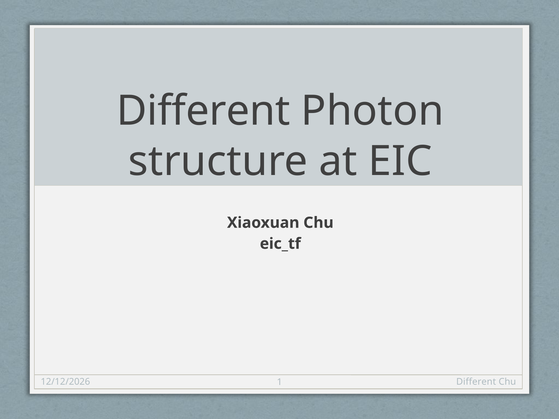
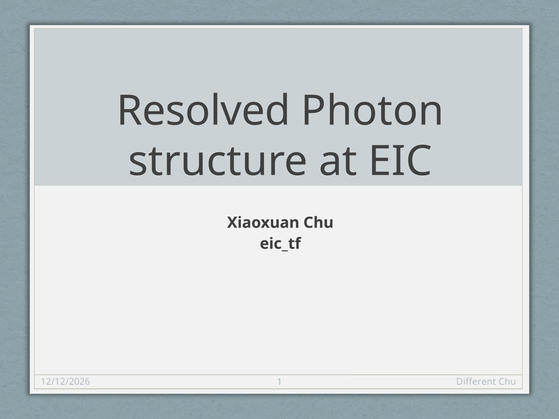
Different at (203, 111): Different -> Resolved
